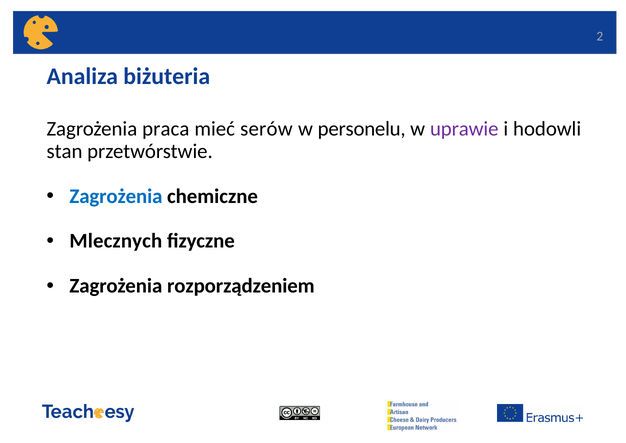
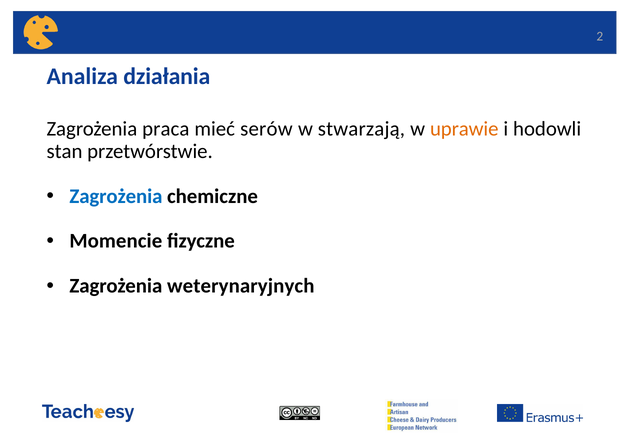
biżuteria: biżuteria -> działania
personelu: personelu -> stwarzają
uprawie colour: purple -> orange
Mlecznych: Mlecznych -> Momencie
rozporządzeniem: rozporządzeniem -> weterynaryjnych
